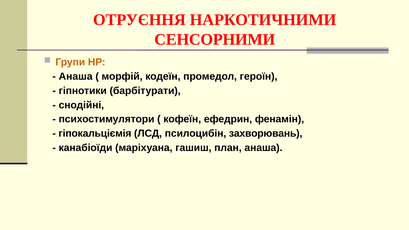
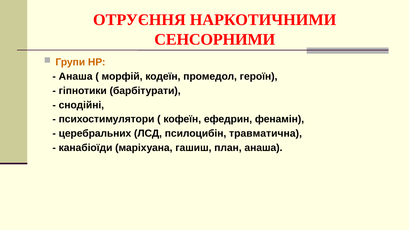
гіпокальціємія: гіпокальціємія -> церебральних
захворювань: захворювань -> травматична
